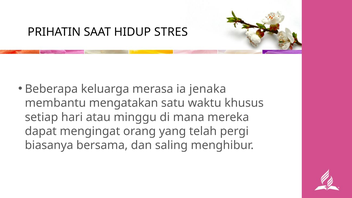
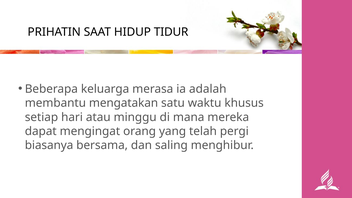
STRES: STRES -> TIDUR
jenaka: jenaka -> adalah
